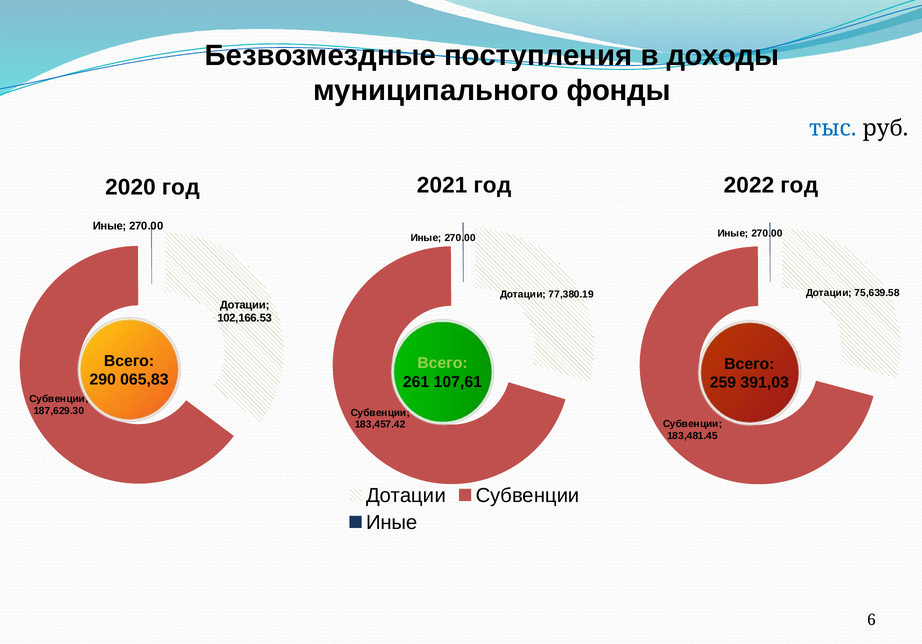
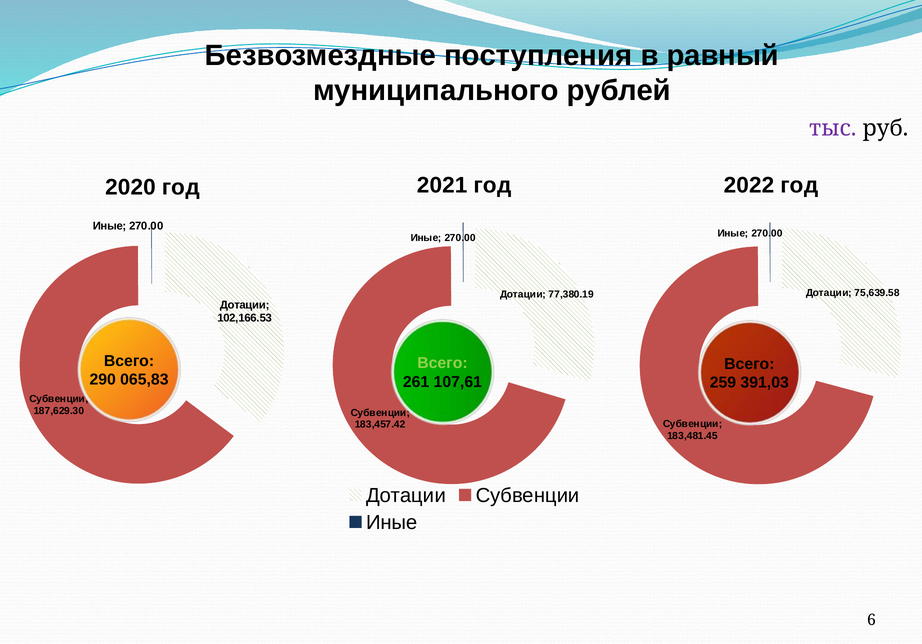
доходы: доходы -> равный
фонды: фонды -> рублей
тыс colour: blue -> purple
